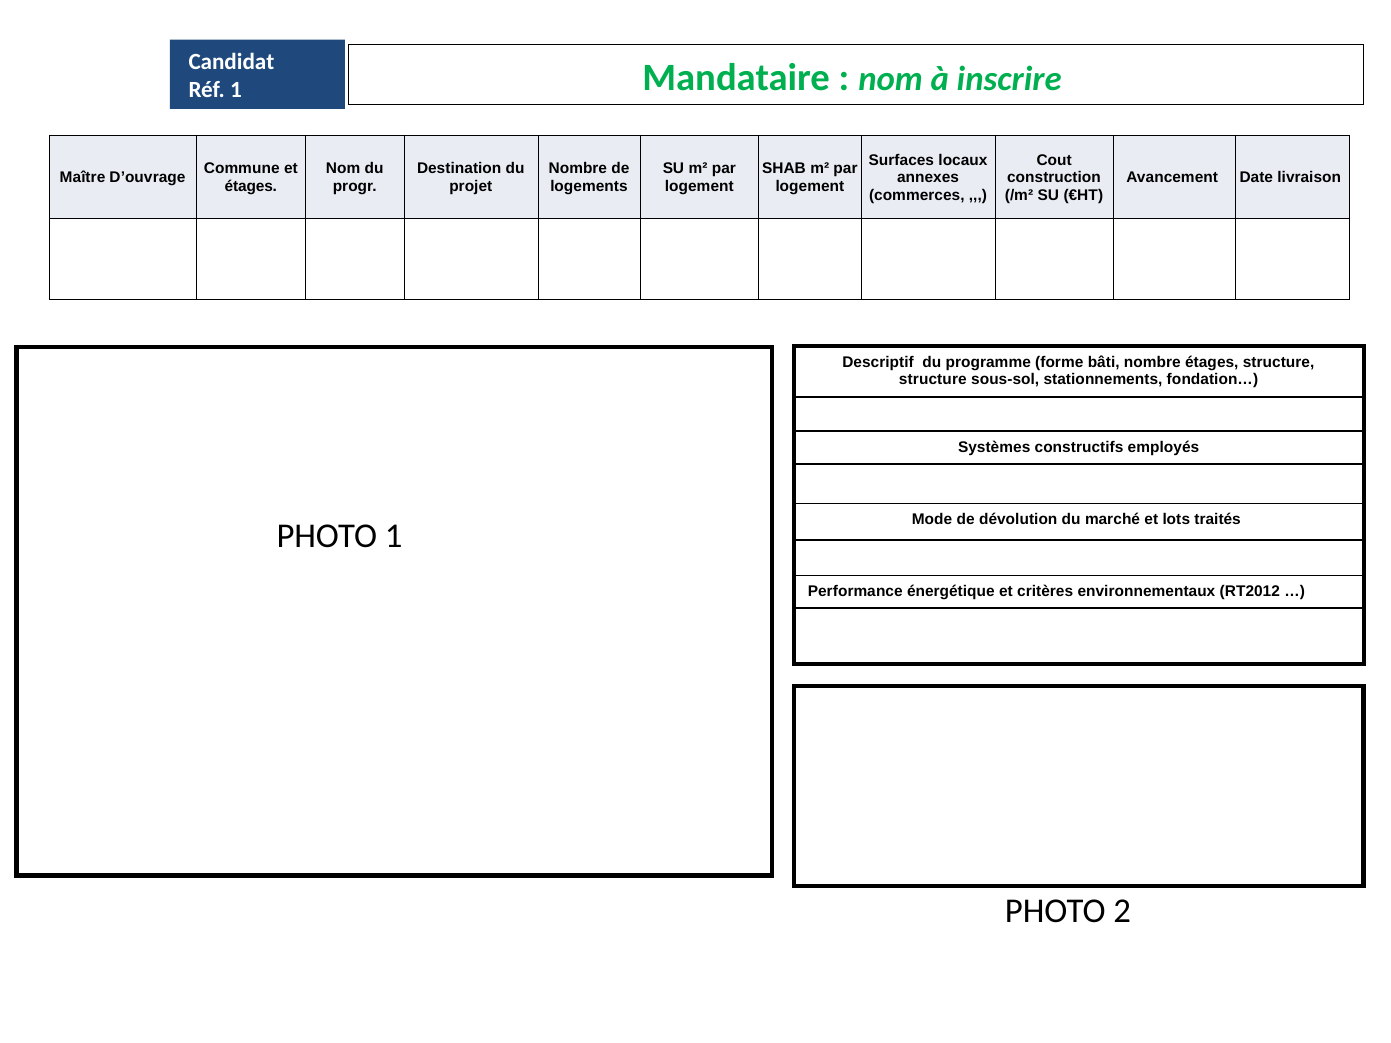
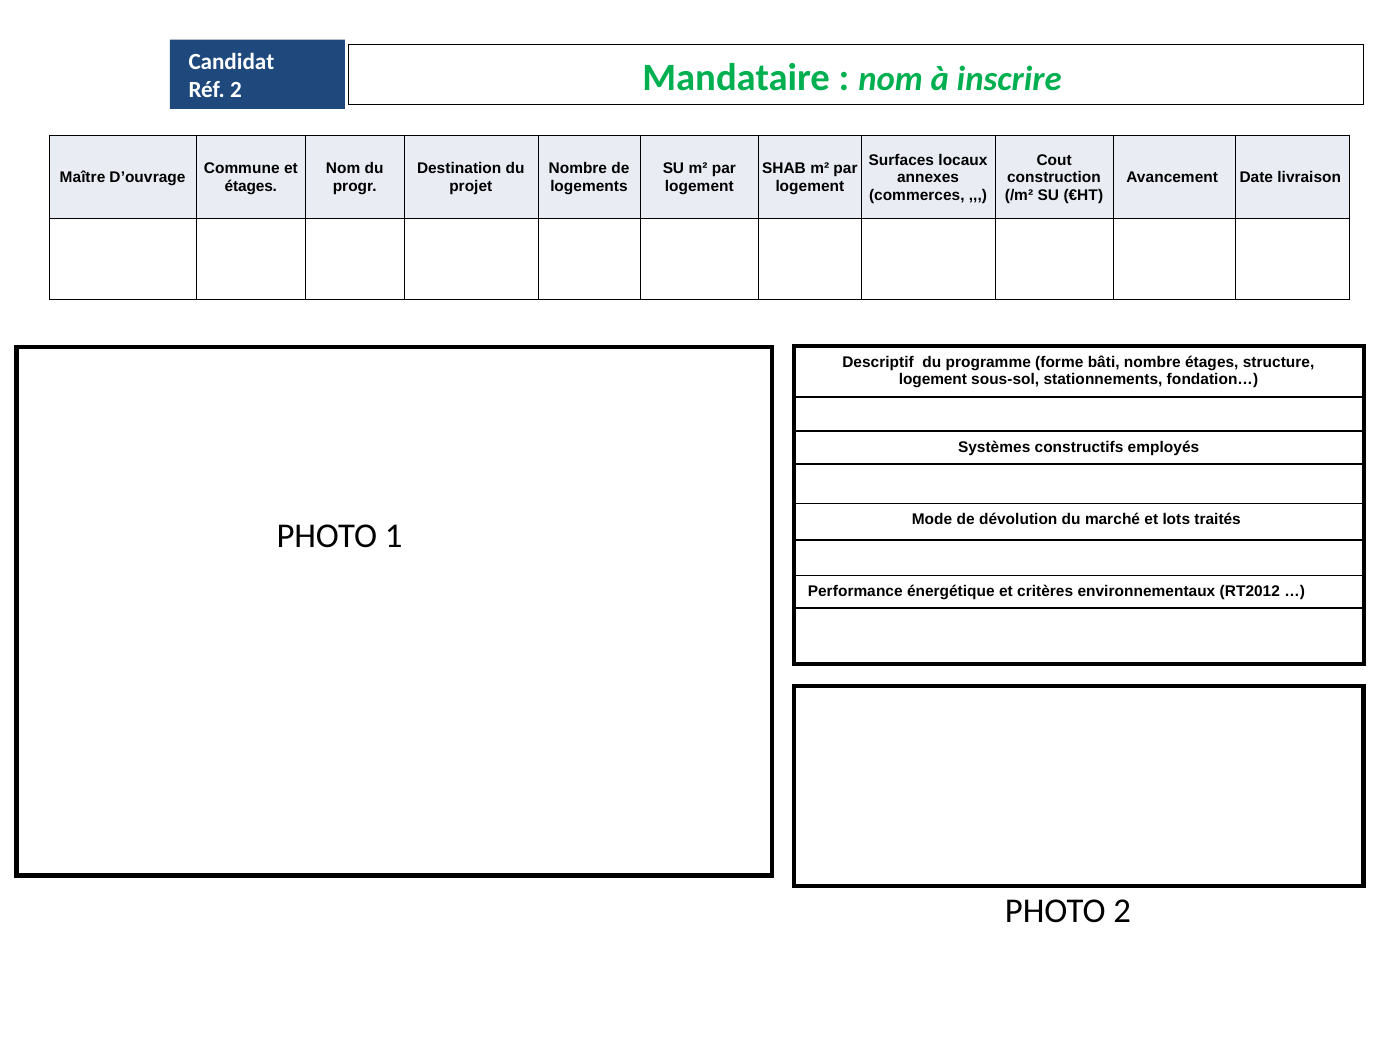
Réf 1: 1 -> 2
structure at (933, 380): structure -> logement
